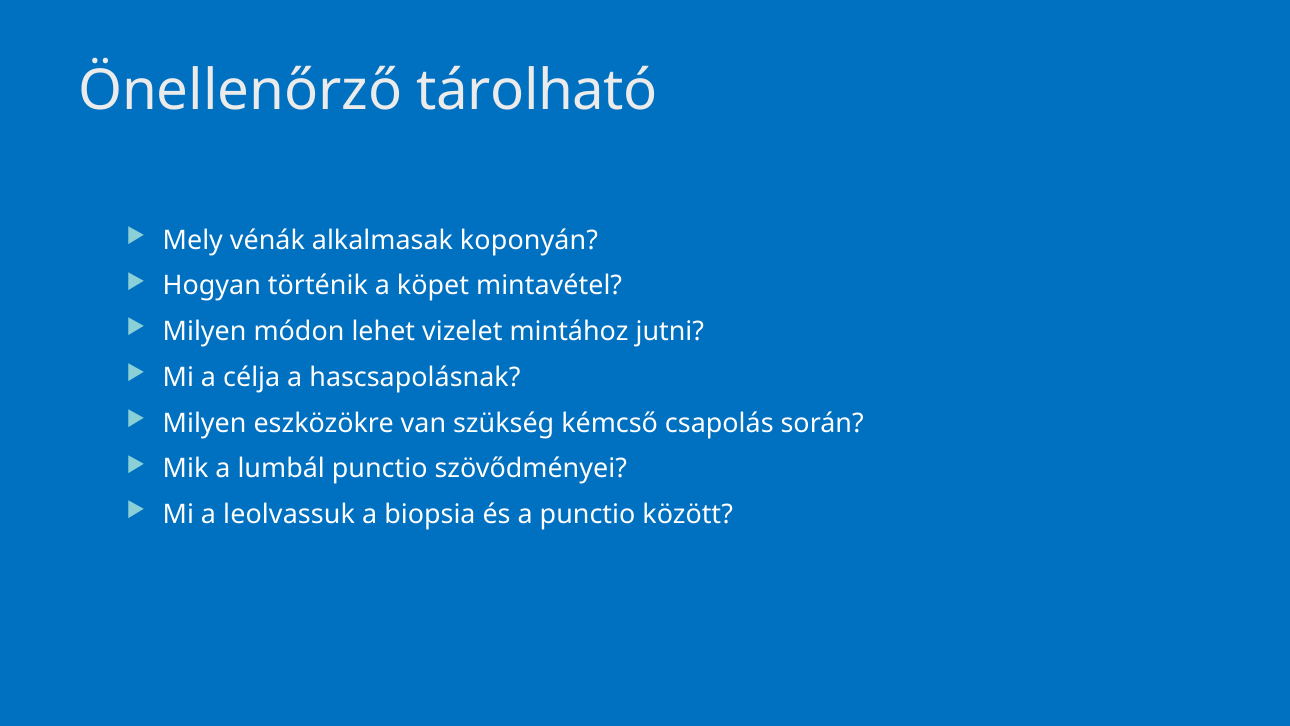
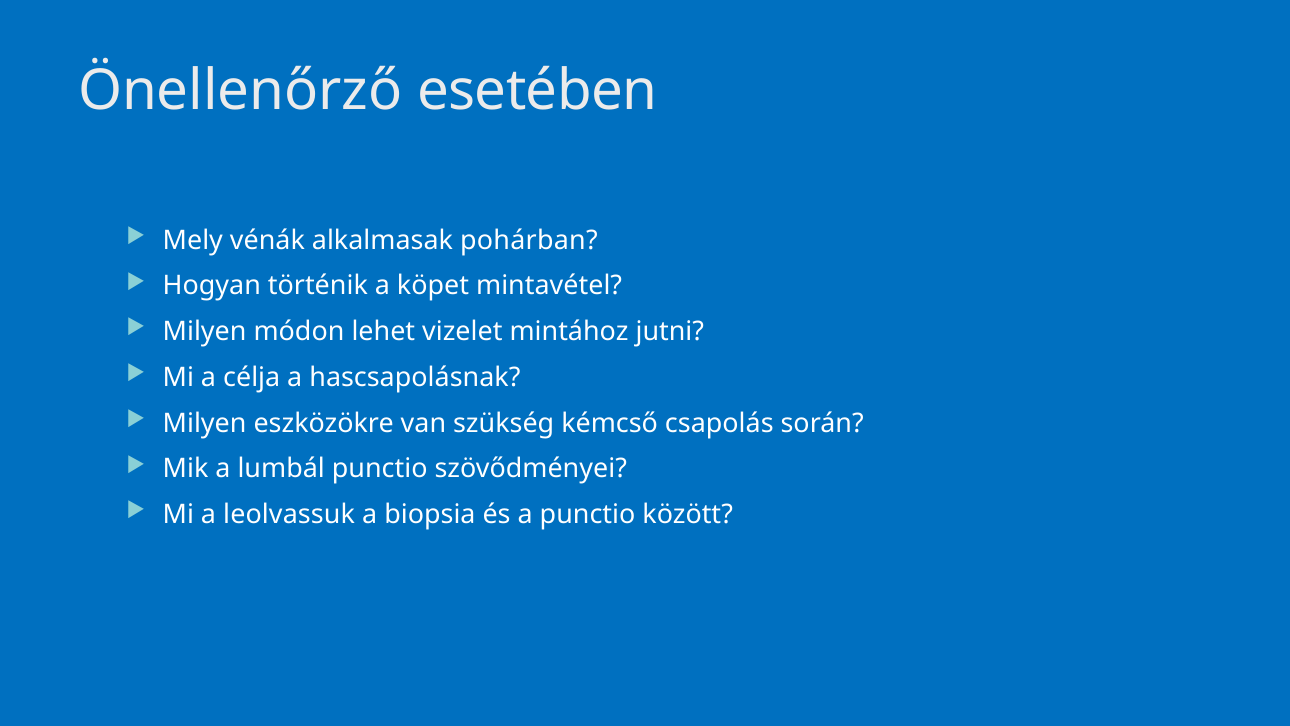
tárolható: tárolható -> esetében
koponyán: koponyán -> pohárban
